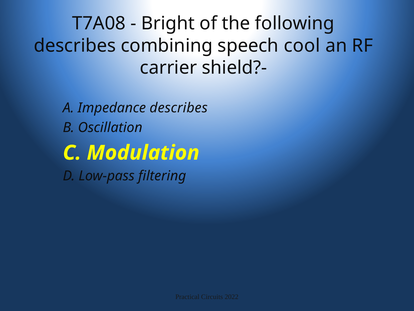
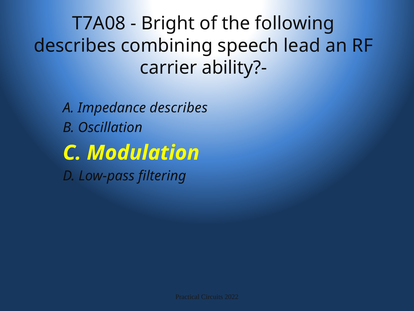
cool: cool -> lead
shield?-: shield?- -> ability?-
